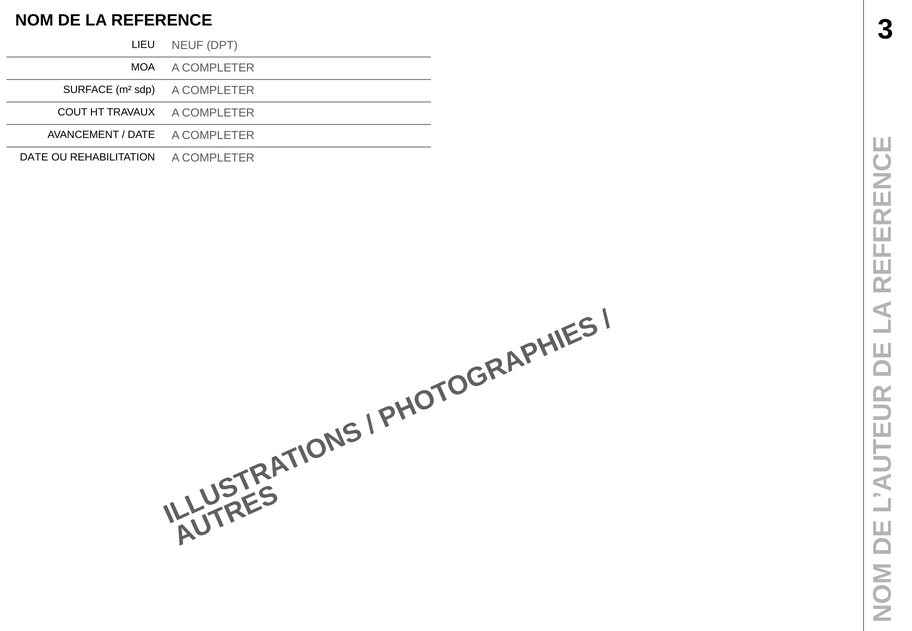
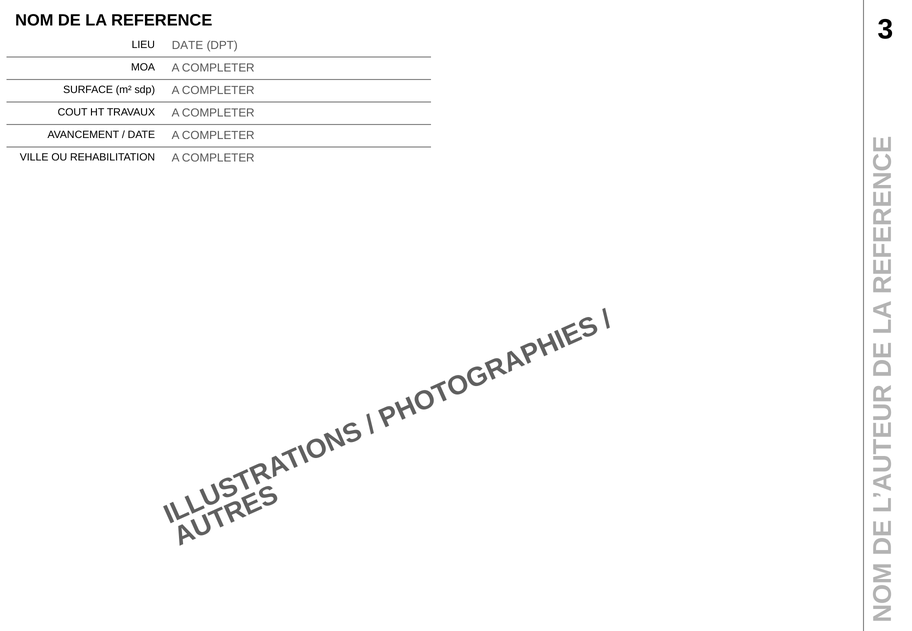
LIEU NEUF: NEUF -> DATE
DATE at (34, 157): DATE -> VILLE
